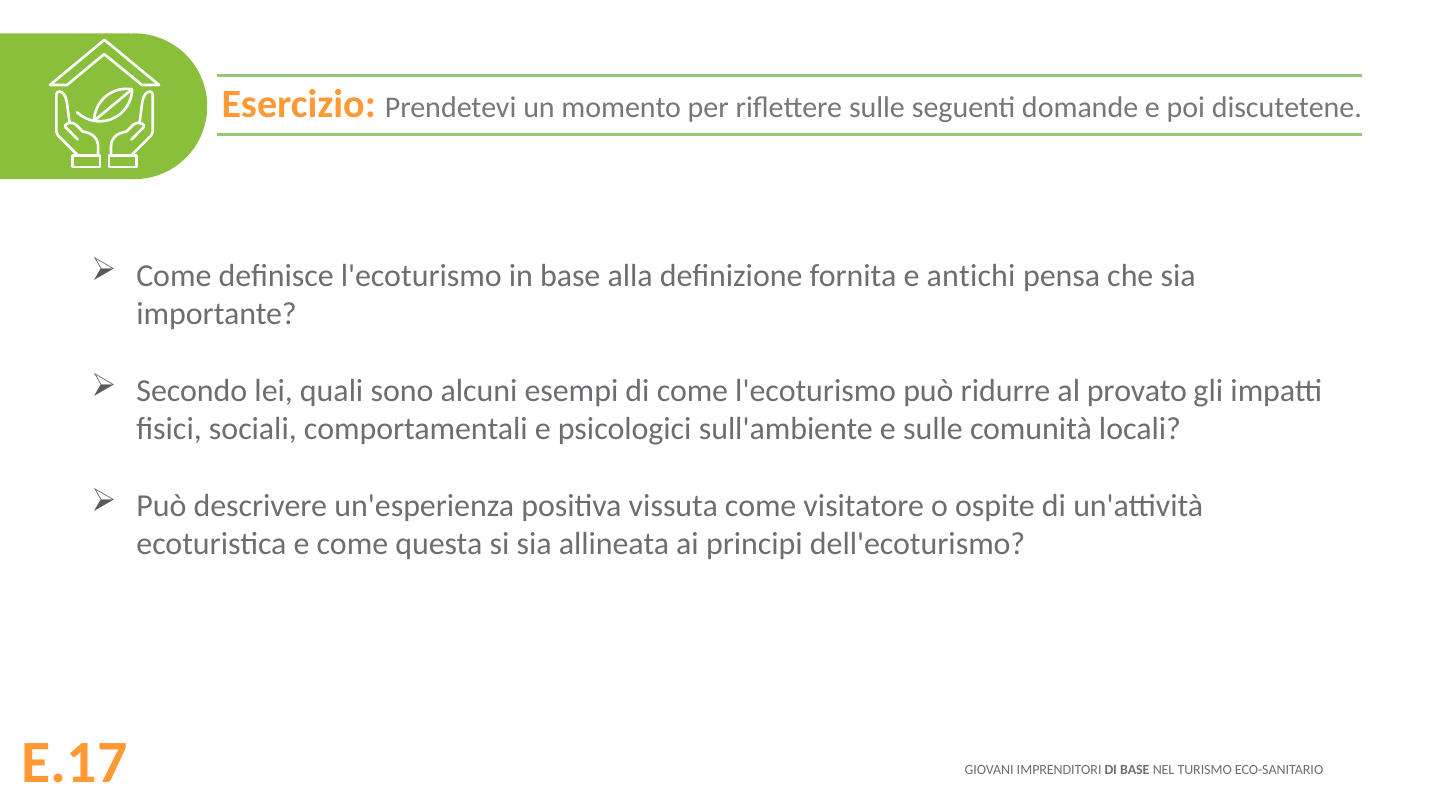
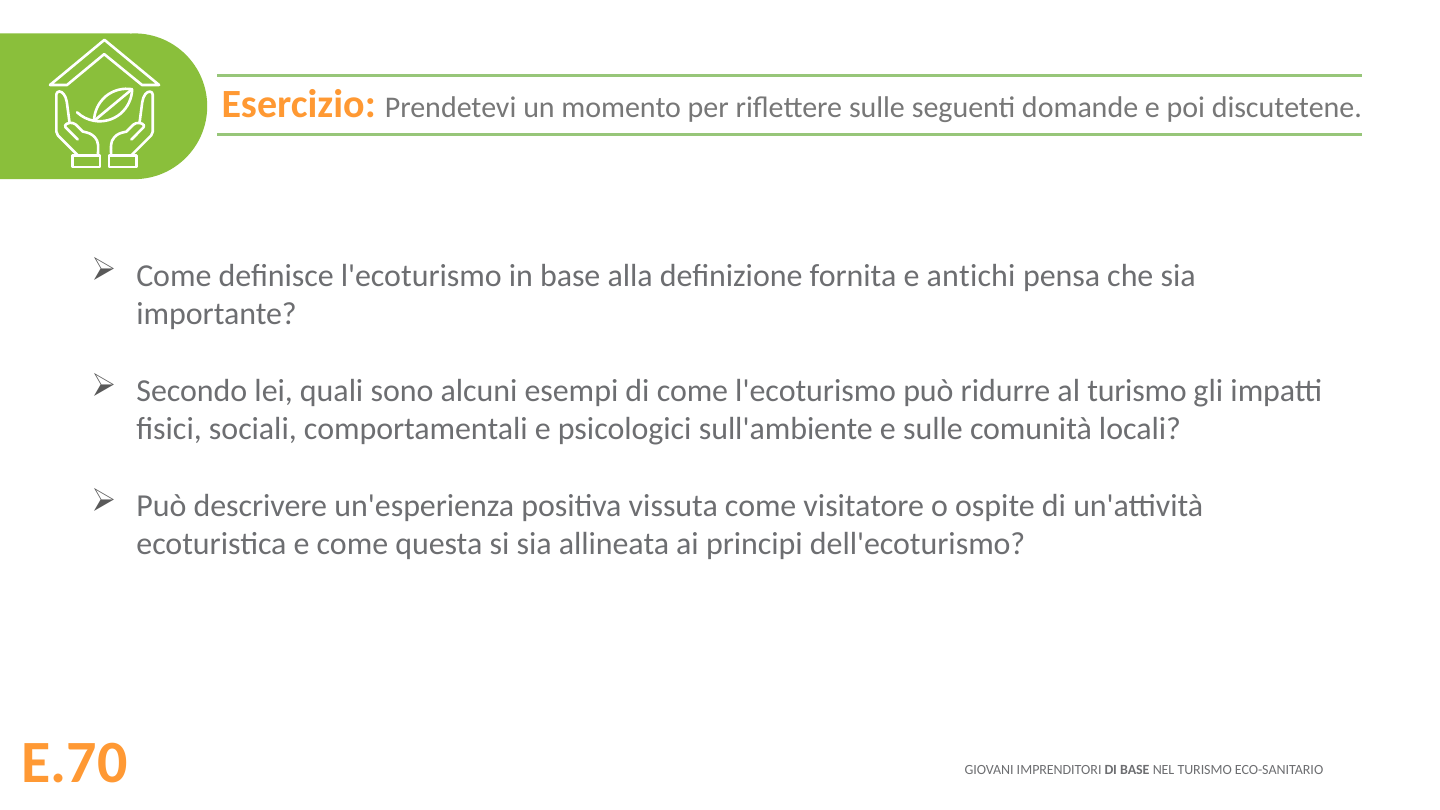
al provato: provato -> turismo
E.17: E.17 -> E.70
